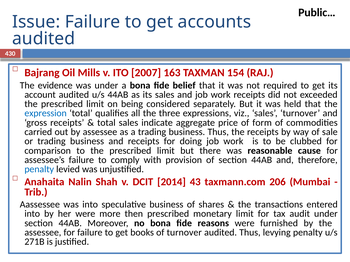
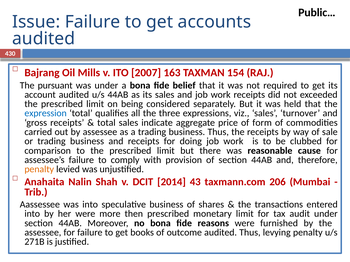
evidence: evidence -> pursuant
penalty at (39, 170) colour: blue -> orange
of turnover: turnover -> outcome
